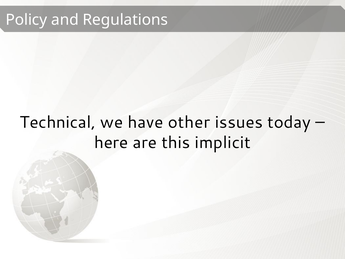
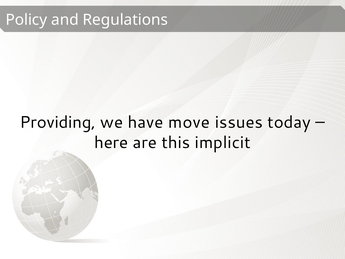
Technical: Technical -> Providing
other: other -> move
